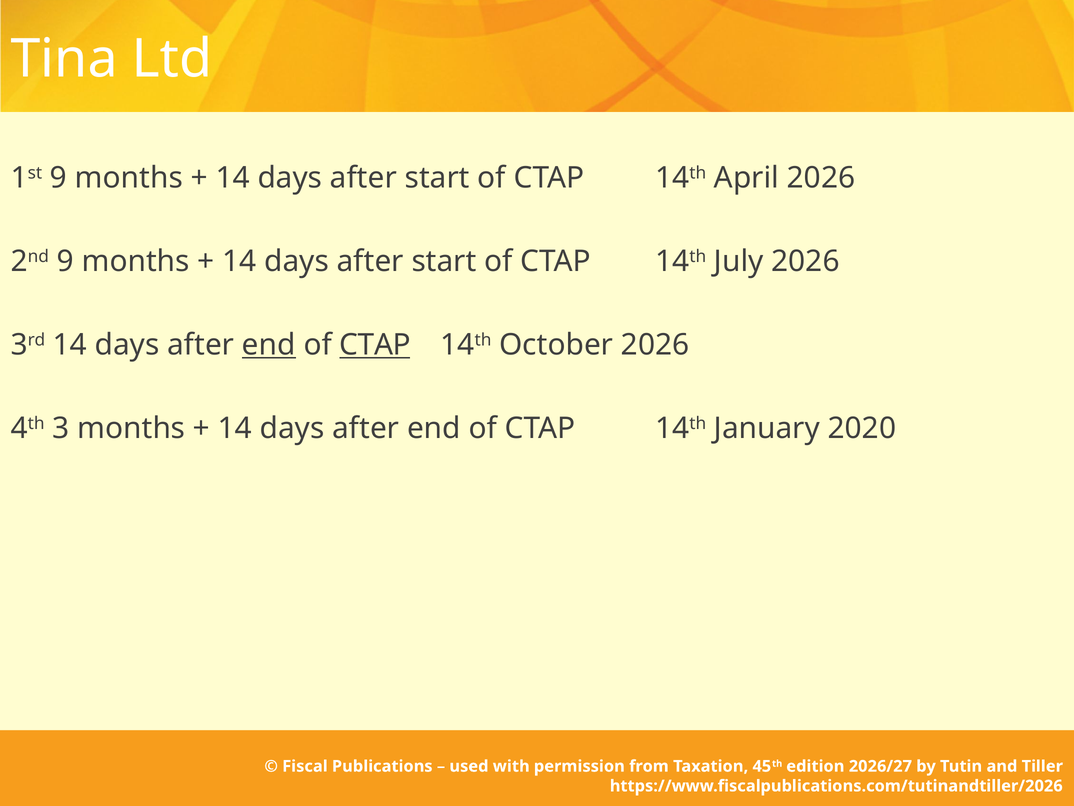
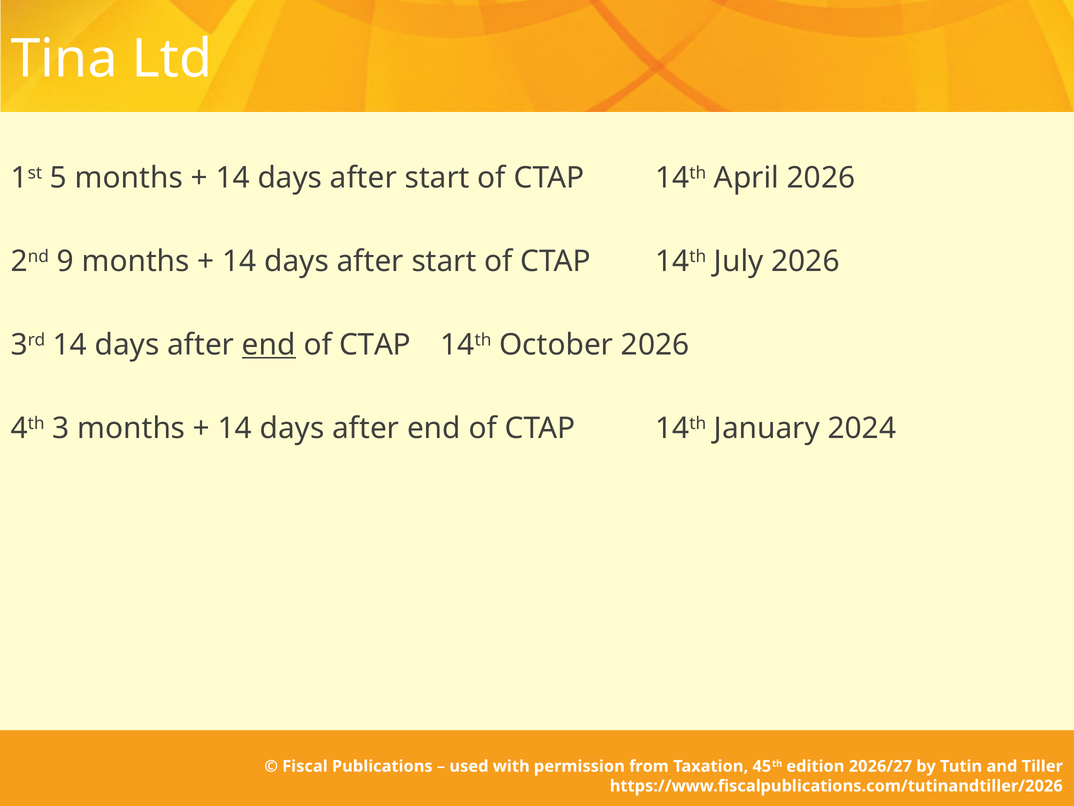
1st 9: 9 -> 5
CTAP at (375, 345) underline: present -> none
2020: 2020 -> 2024
